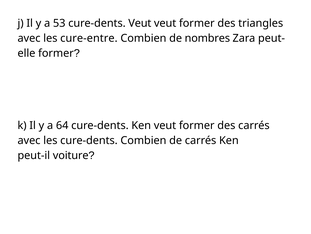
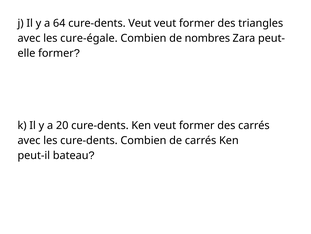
53: 53 -> 64
cure-entre: cure-entre -> cure-égale
64: 64 -> 20
voiture: voiture -> bateau
